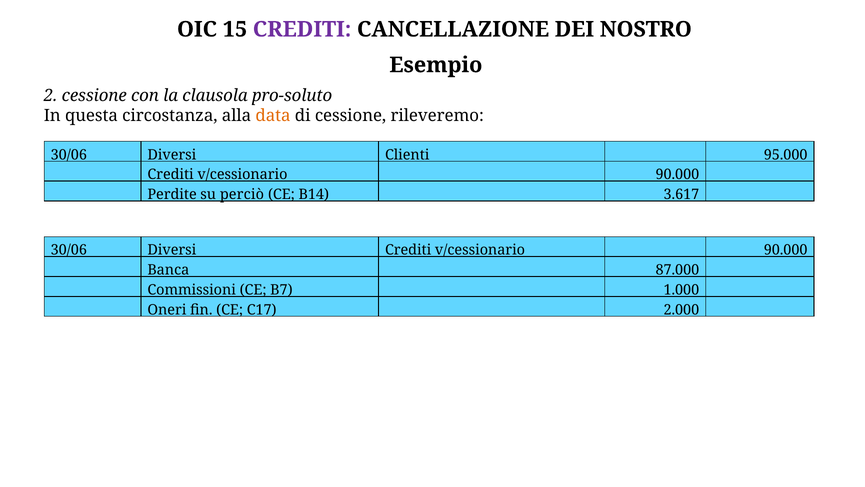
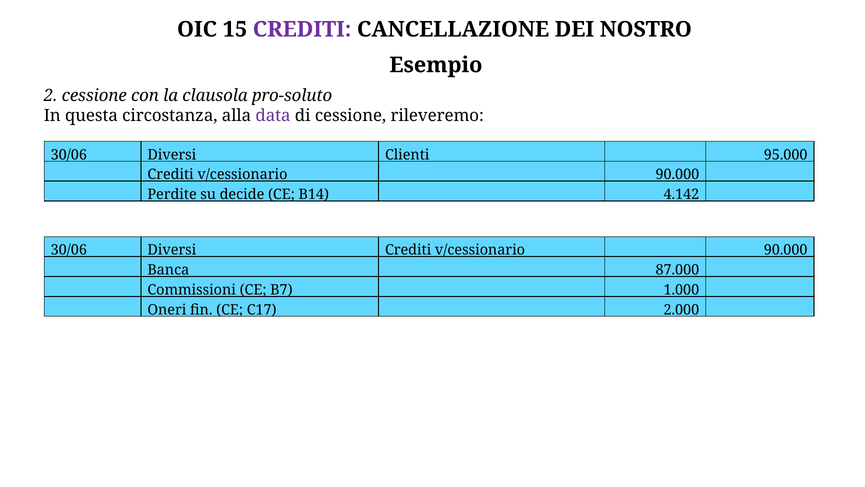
data colour: orange -> purple
perciò: perciò -> decide
3.617: 3.617 -> 4.142
